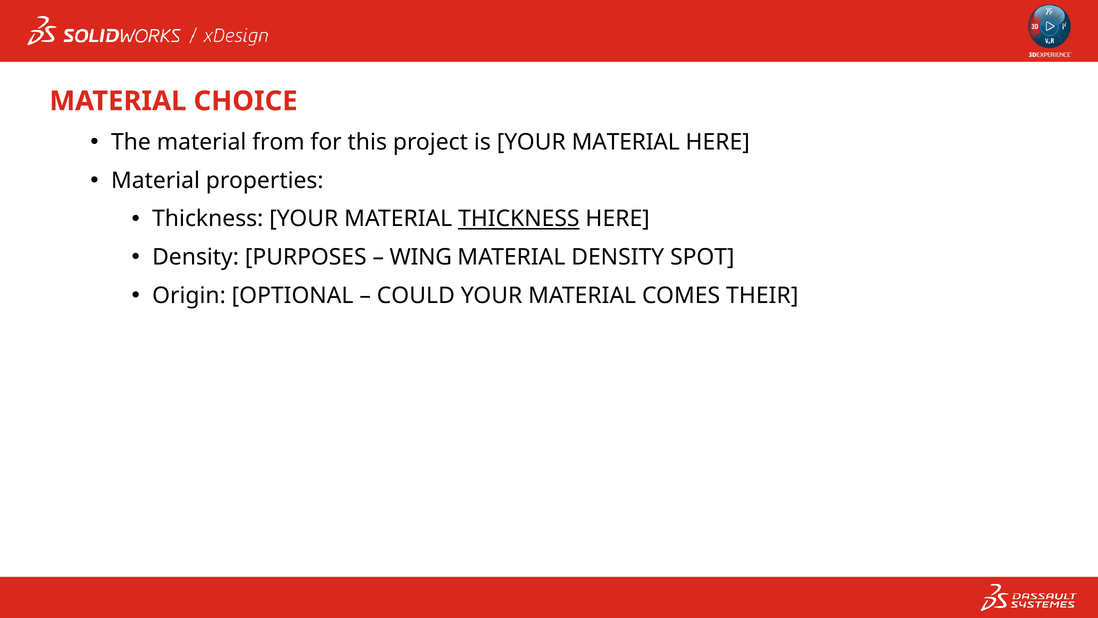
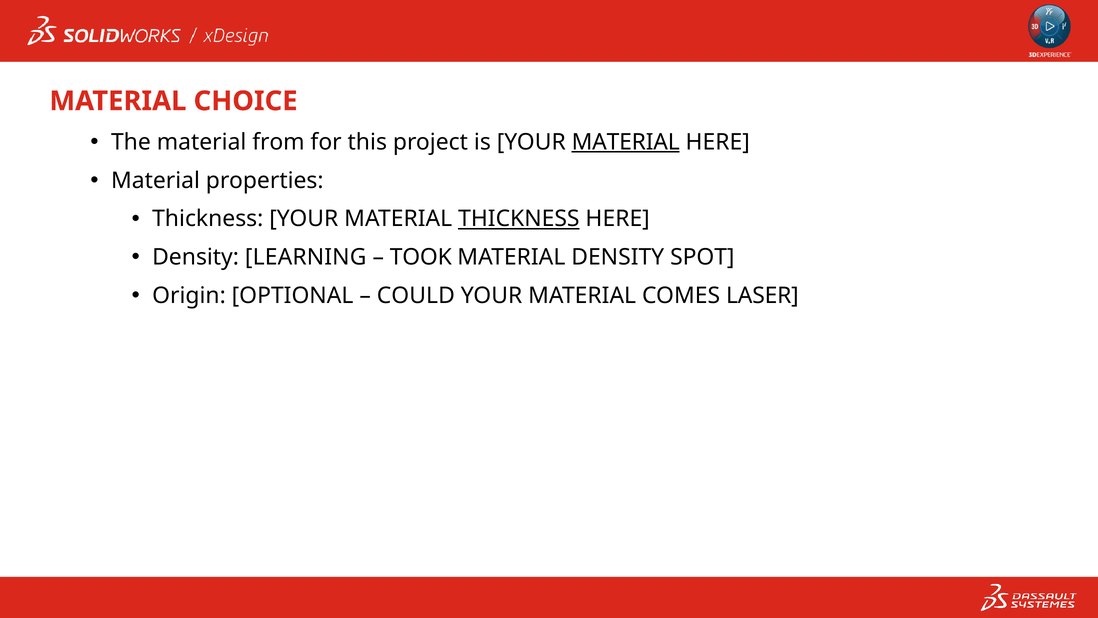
MATERIAL at (626, 142) underline: none -> present
PURPOSES: PURPOSES -> LEARNING
WING: WING -> TOOK
THEIR: THEIR -> LASER
